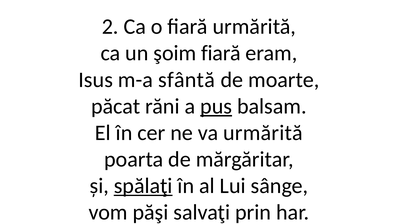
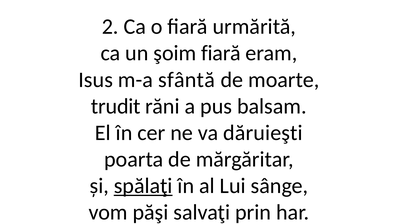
păcat: păcat -> trudit
pus underline: present -> none
va urmărită: urmărită -> dăruieşti
